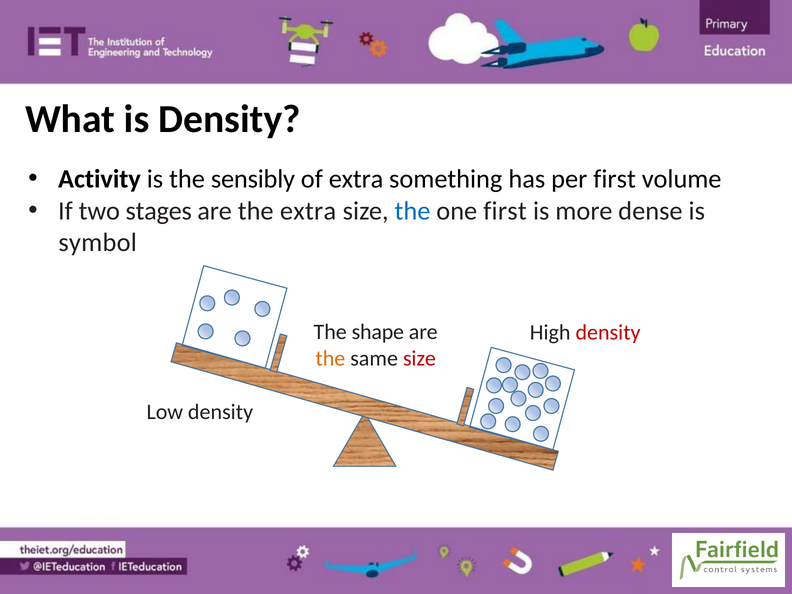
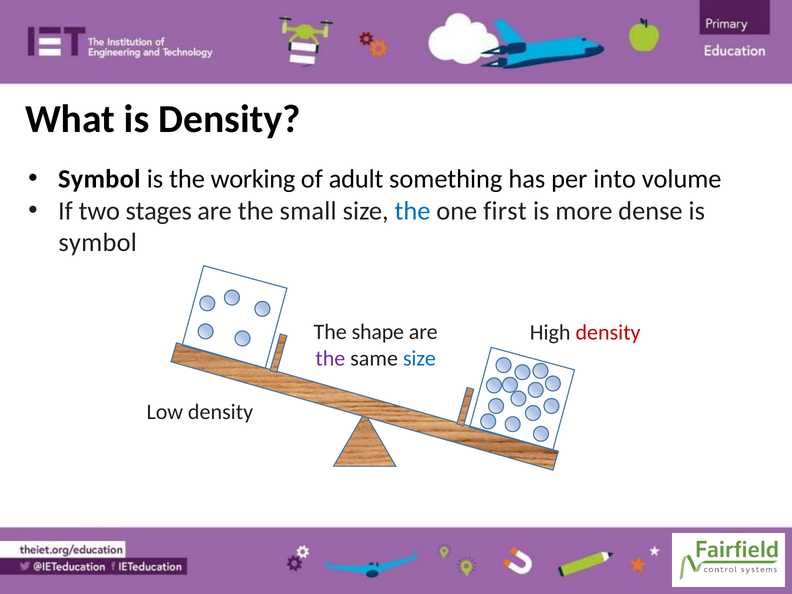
Activity at (99, 179): Activity -> Symbol
sensibly: sensibly -> working
of extra: extra -> adult
per first: first -> into
the extra: extra -> small
the at (330, 358) colour: orange -> purple
size at (419, 358) colour: red -> blue
